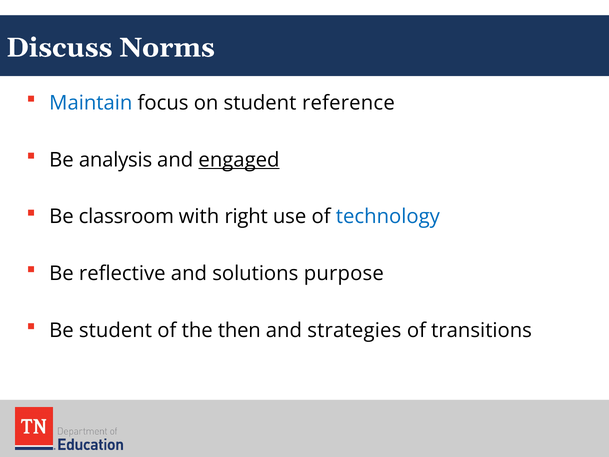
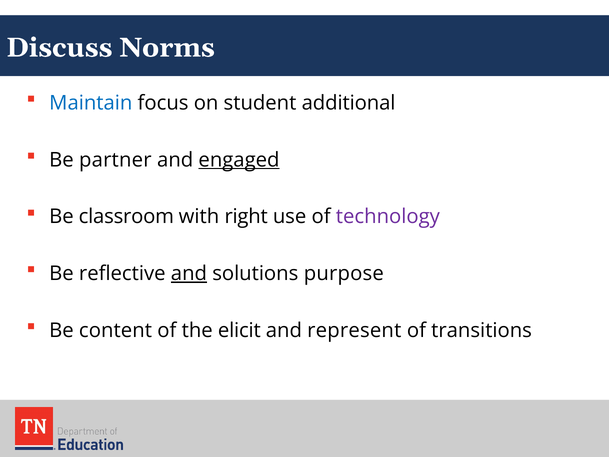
reference: reference -> additional
analysis: analysis -> partner
technology colour: blue -> purple
and at (189, 273) underline: none -> present
Be student: student -> content
then: then -> elicit
strategies: strategies -> represent
